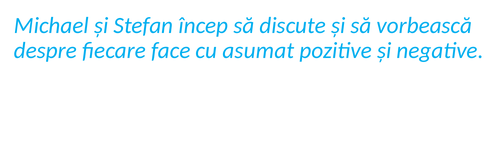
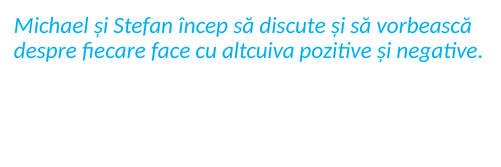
asumat: asumat -> altcuiva
